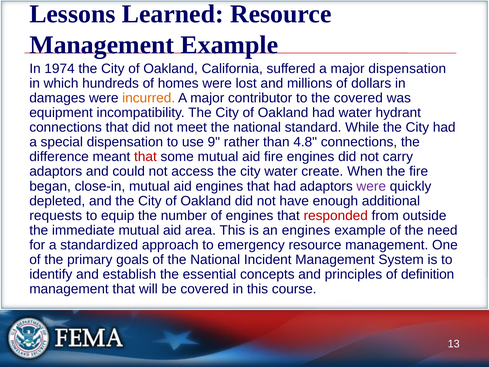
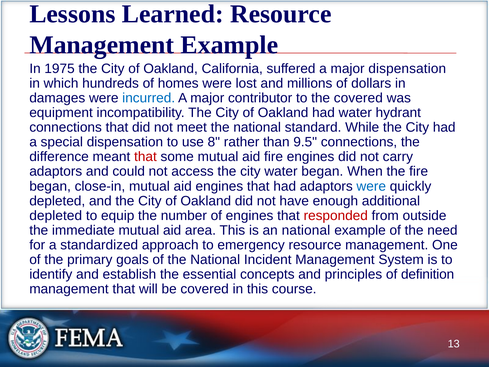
1974: 1974 -> 1975
incurred colour: orange -> blue
9: 9 -> 8
4.8: 4.8 -> 9.5
water create: create -> began
were at (371, 186) colour: purple -> blue
requests at (56, 215): requests -> depleted
an engines: engines -> national
